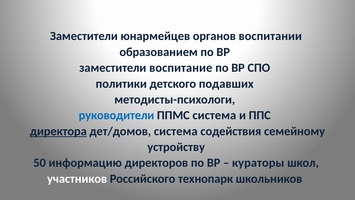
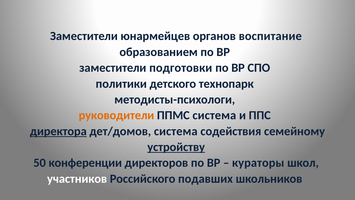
воспитании: воспитании -> воспитание
воспитание: воспитание -> подготовки
подавших: подавших -> технопарк
руководители colour: blue -> orange
устройству underline: none -> present
информацию: информацию -> конференции
технопарк: технопарк -> подавших
